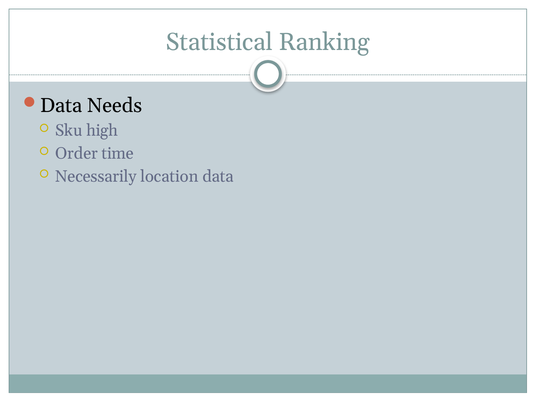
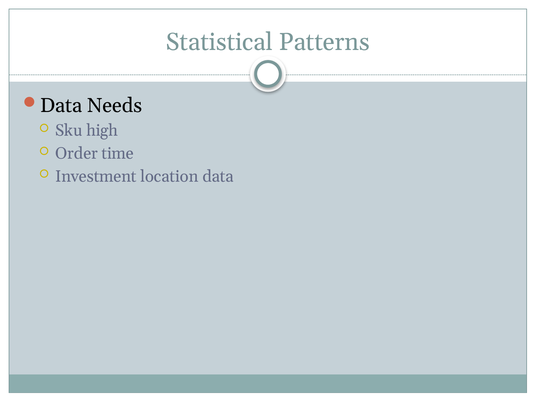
Ranking: Ranking -> Patterns
Necessarily: Necessarily -> Investment
